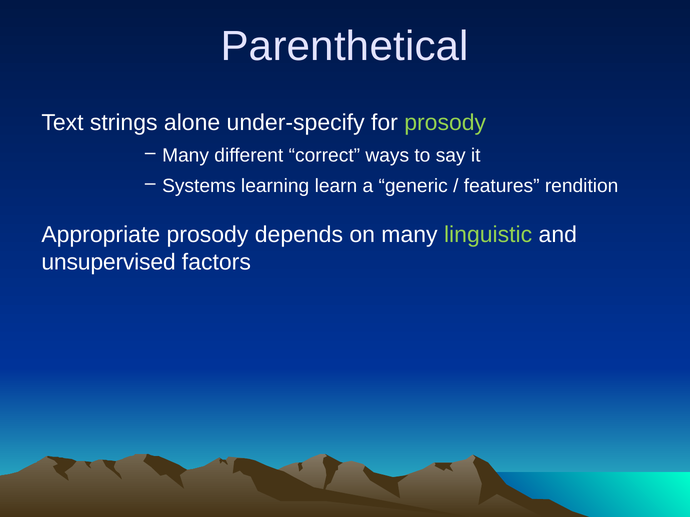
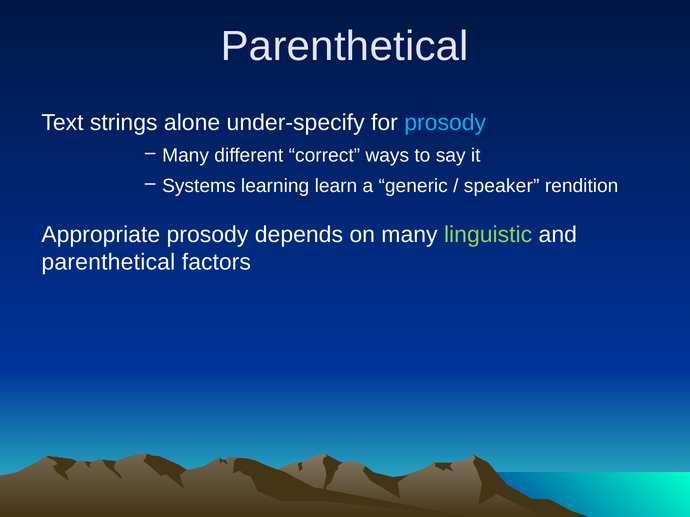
prosody at (445, 123) colour: light green -> light blue
features: features -> speaker
unsupervised at (109, 262): unsupervised -> parenthetical
